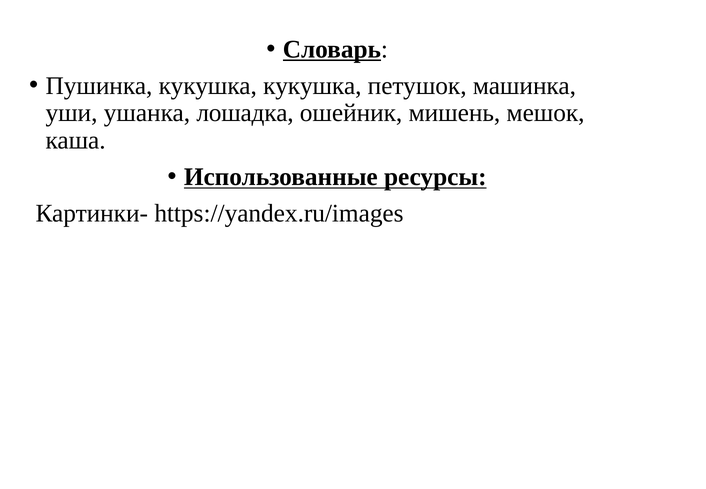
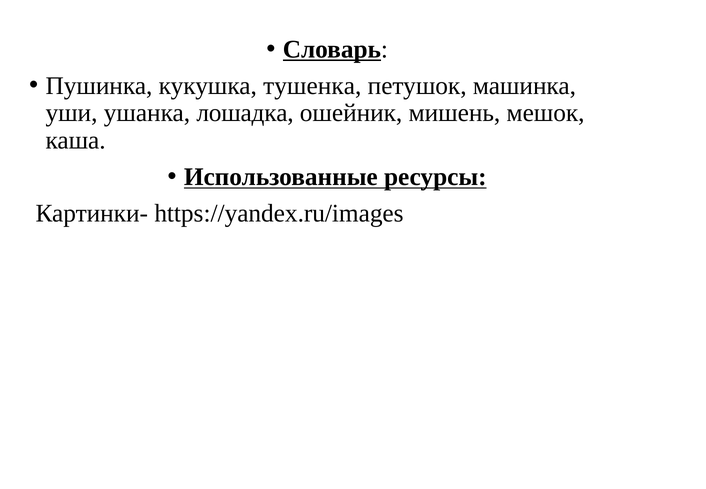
кукушка кукушка: кукушка -> тушенка
